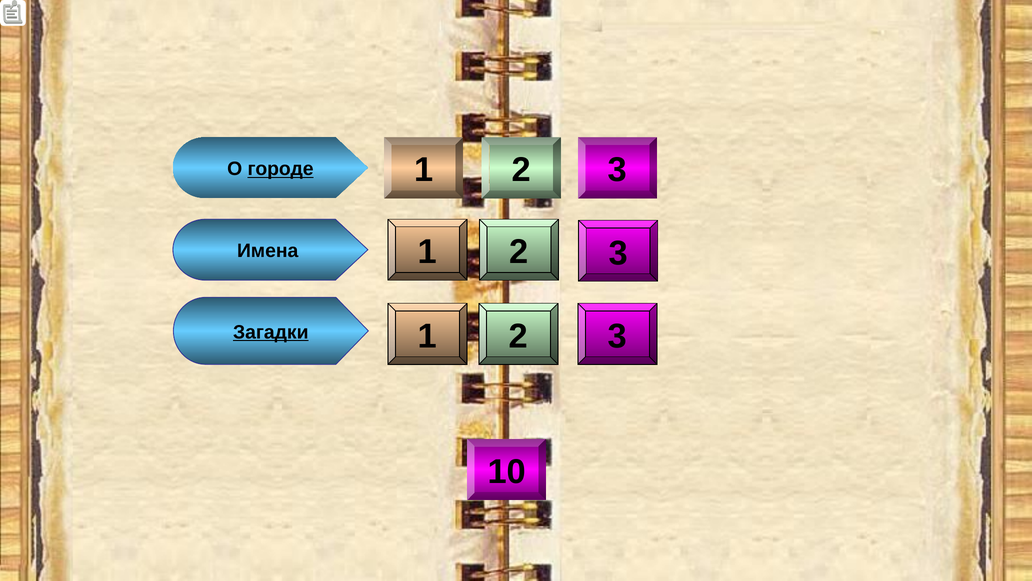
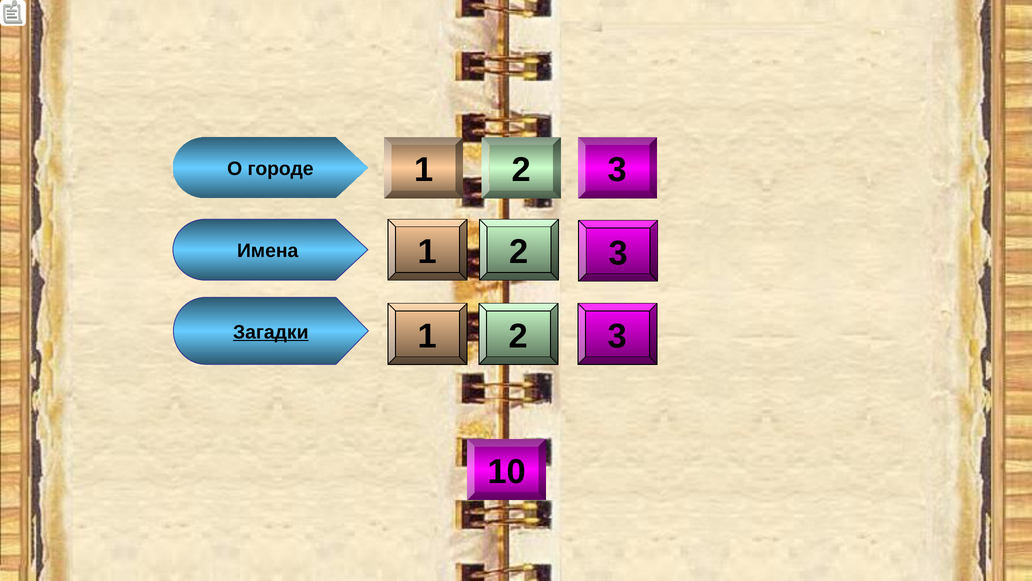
городе underline: present -> none
